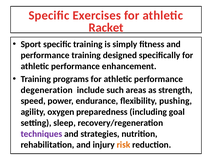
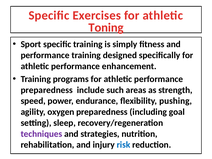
Racket: Racket -> Toning
degeneration at (47, 90): degeneration -> preparedness
risk colour: orange -> blue
